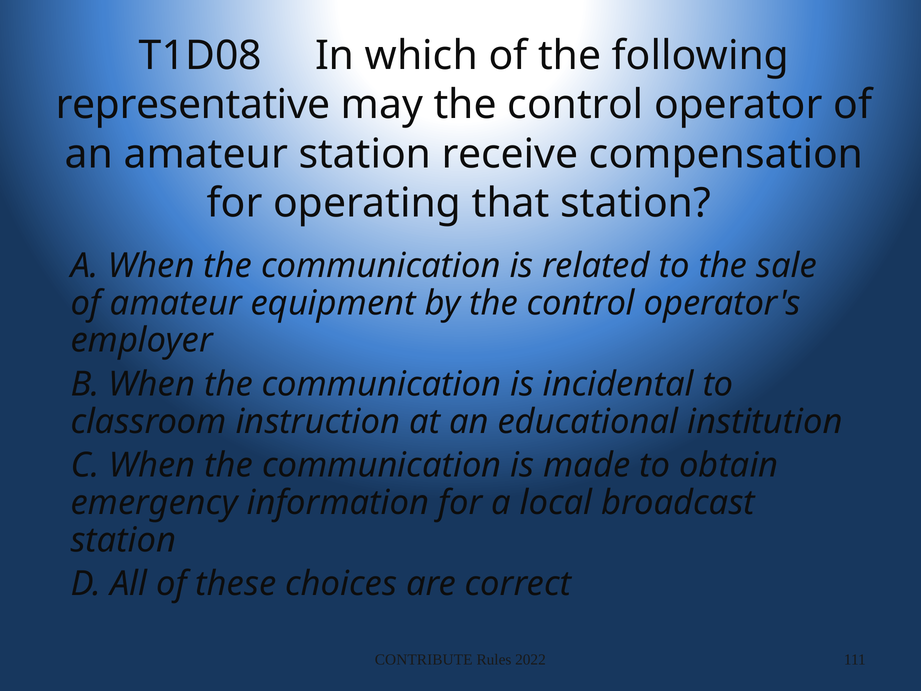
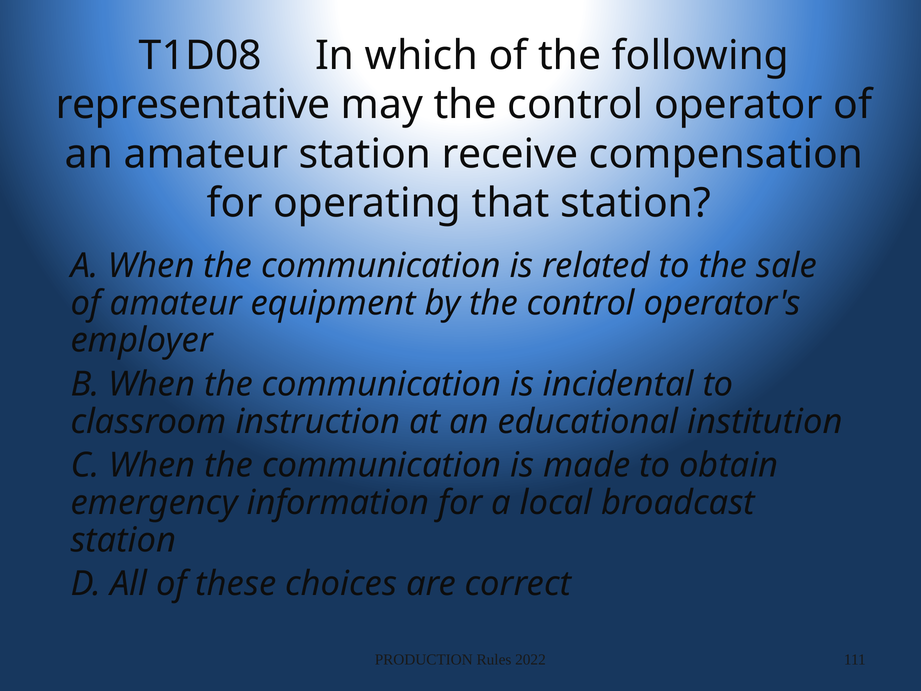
CONTRIBUTE: CONTRIBUTE -> PRODUCTION
